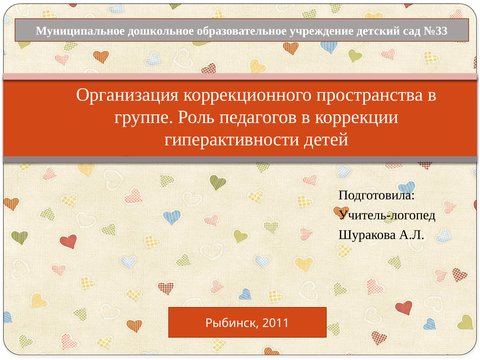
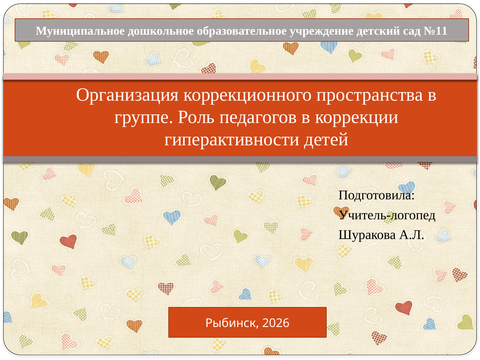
№33: №33 -> №11
2011: 2011 -> 2026
